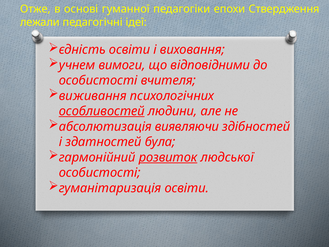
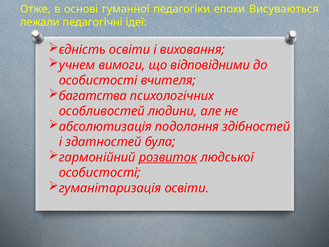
Ствердження: Ствердження -> Висуваються
виживання: виживання -> багатства
особливостей underline: present -> none
виявляючи: виявляючи -> подолання
